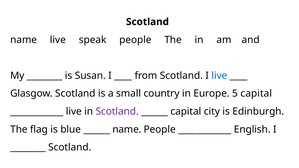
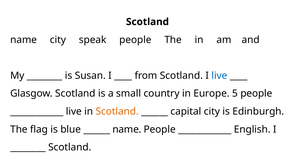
name live: live -> city
5 capital: capital -> people
Scotland at (117, 112) colour: purple -> orange
